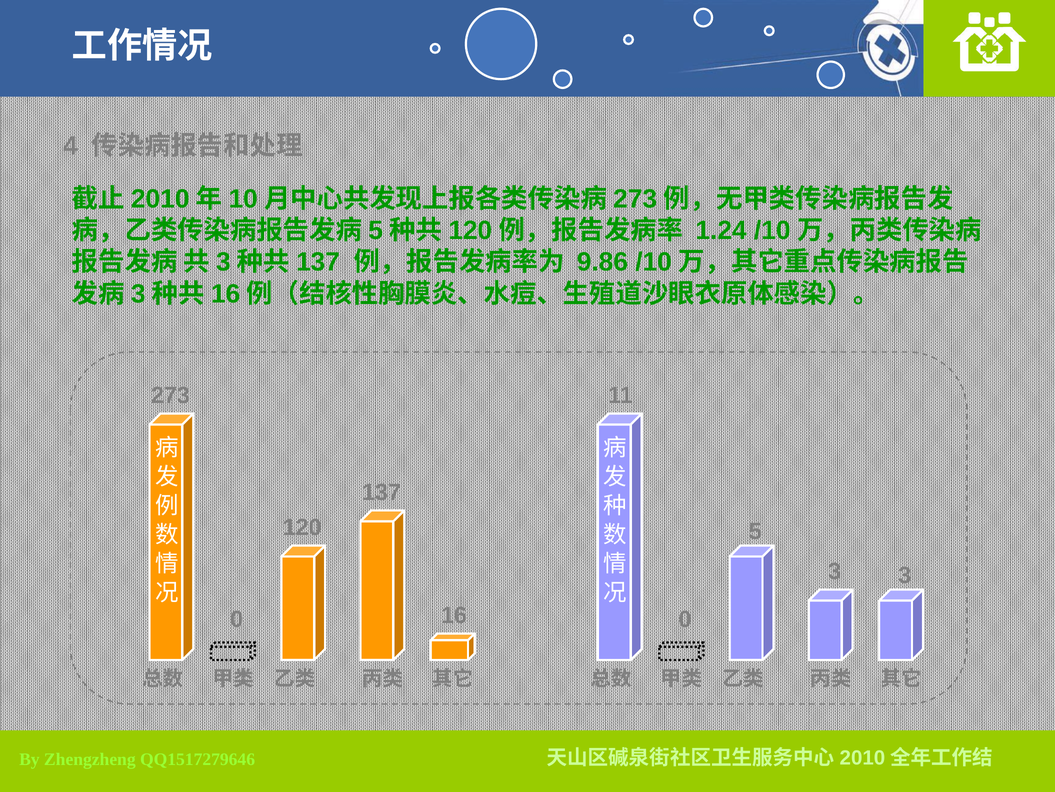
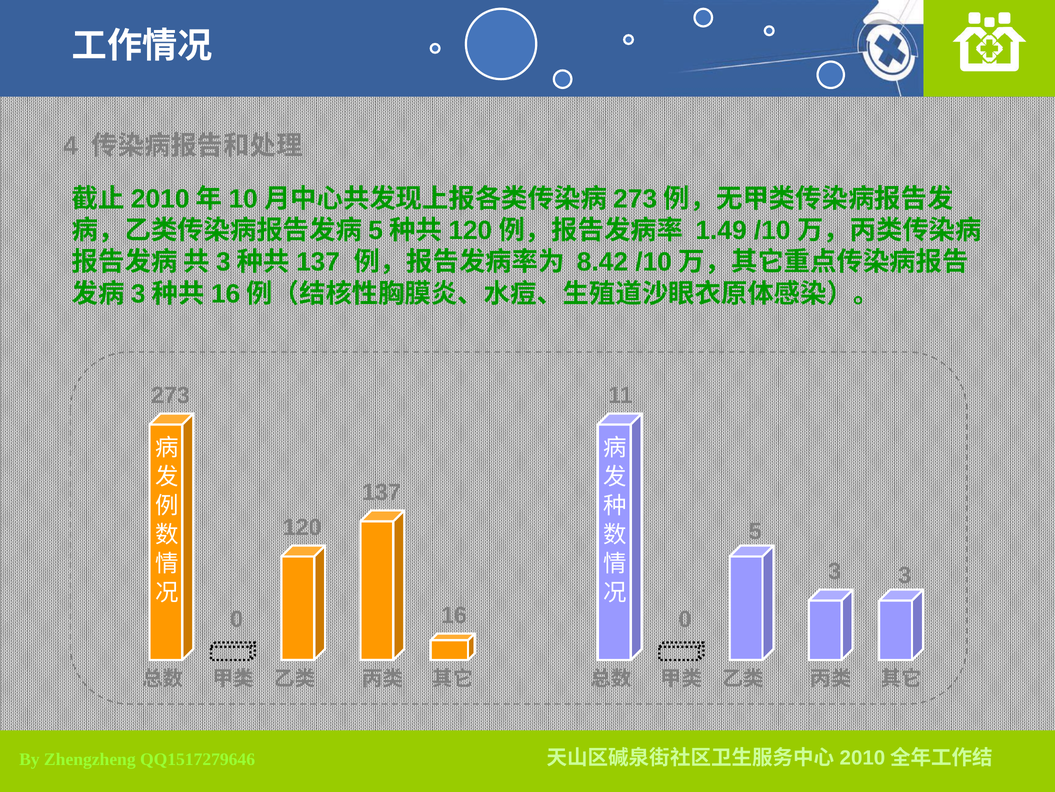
1.24: 1.24 -> 1.49
9.86: 9.86 -> 8.42
